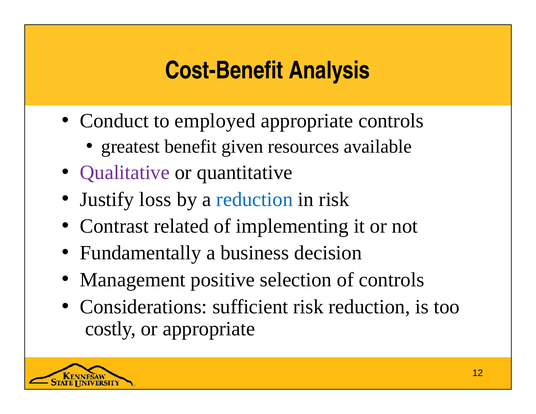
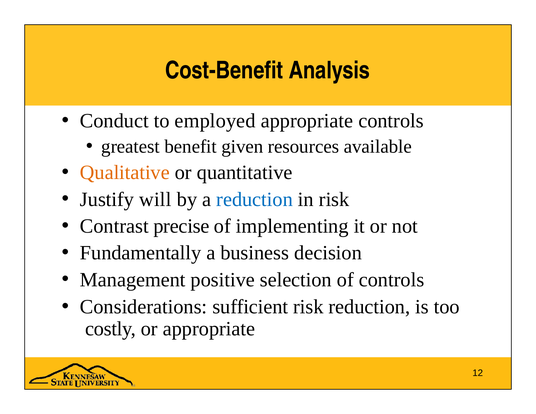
Qualitative colour: purple -> orange
loss: loss -> will
related: related -> precise
